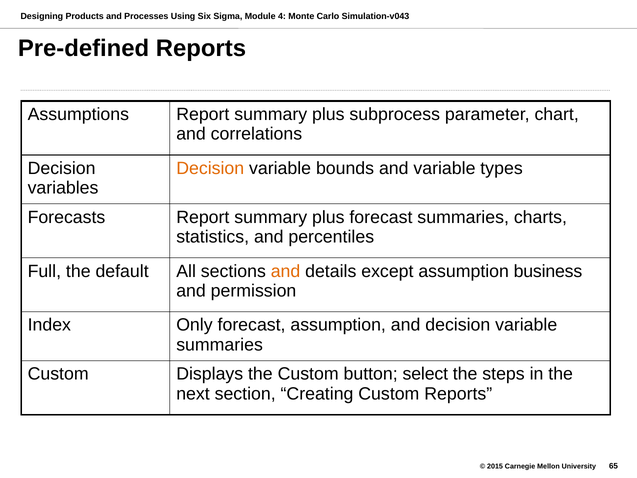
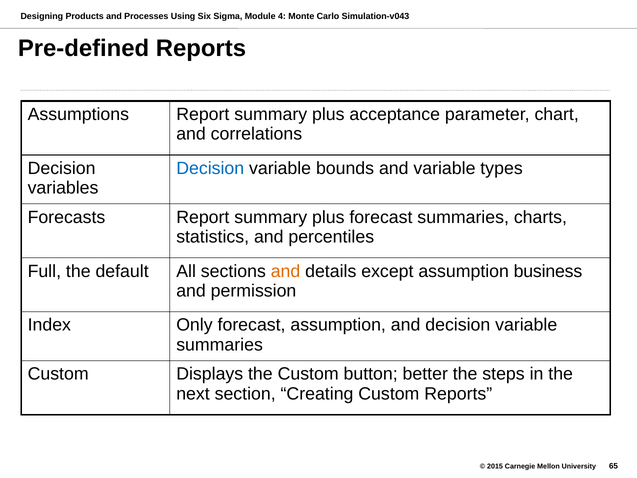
subprocess: subprocess -> acceptance
Decision at (210, 168) colour: orange -> blue
select: select -> better
